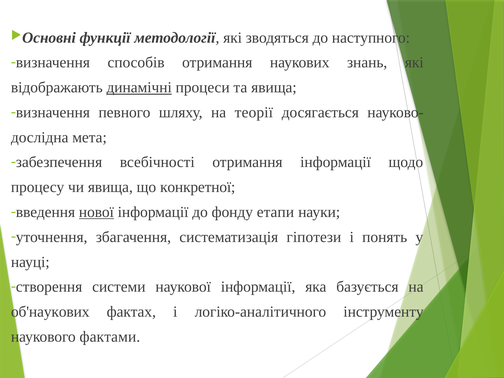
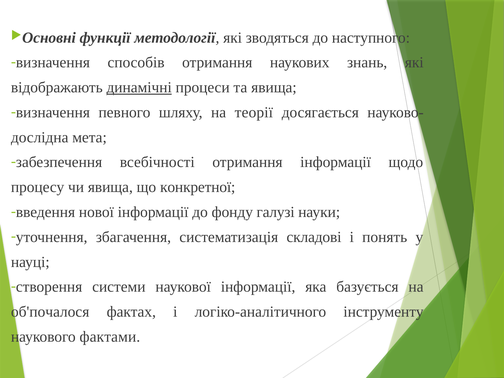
нової underline: present -> none
етапи: етапи -> галузі
гіпотези: гіпотези -> складові
об'наукових: об'наукових -> об'почалося
